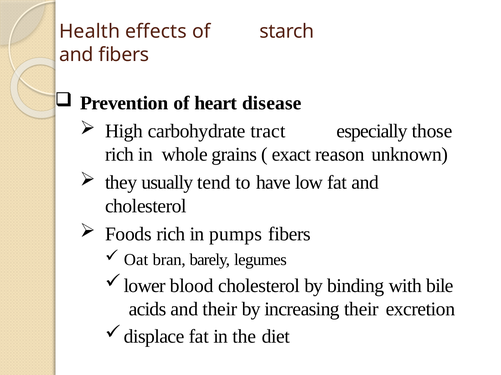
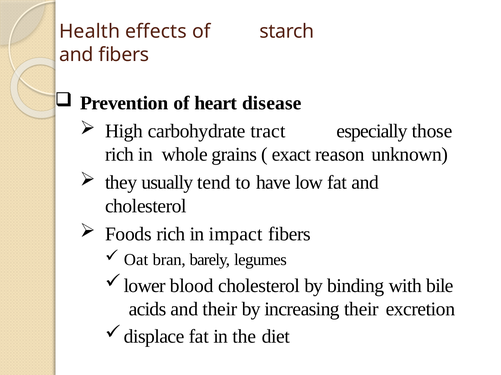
pumps: pumps -> impact
